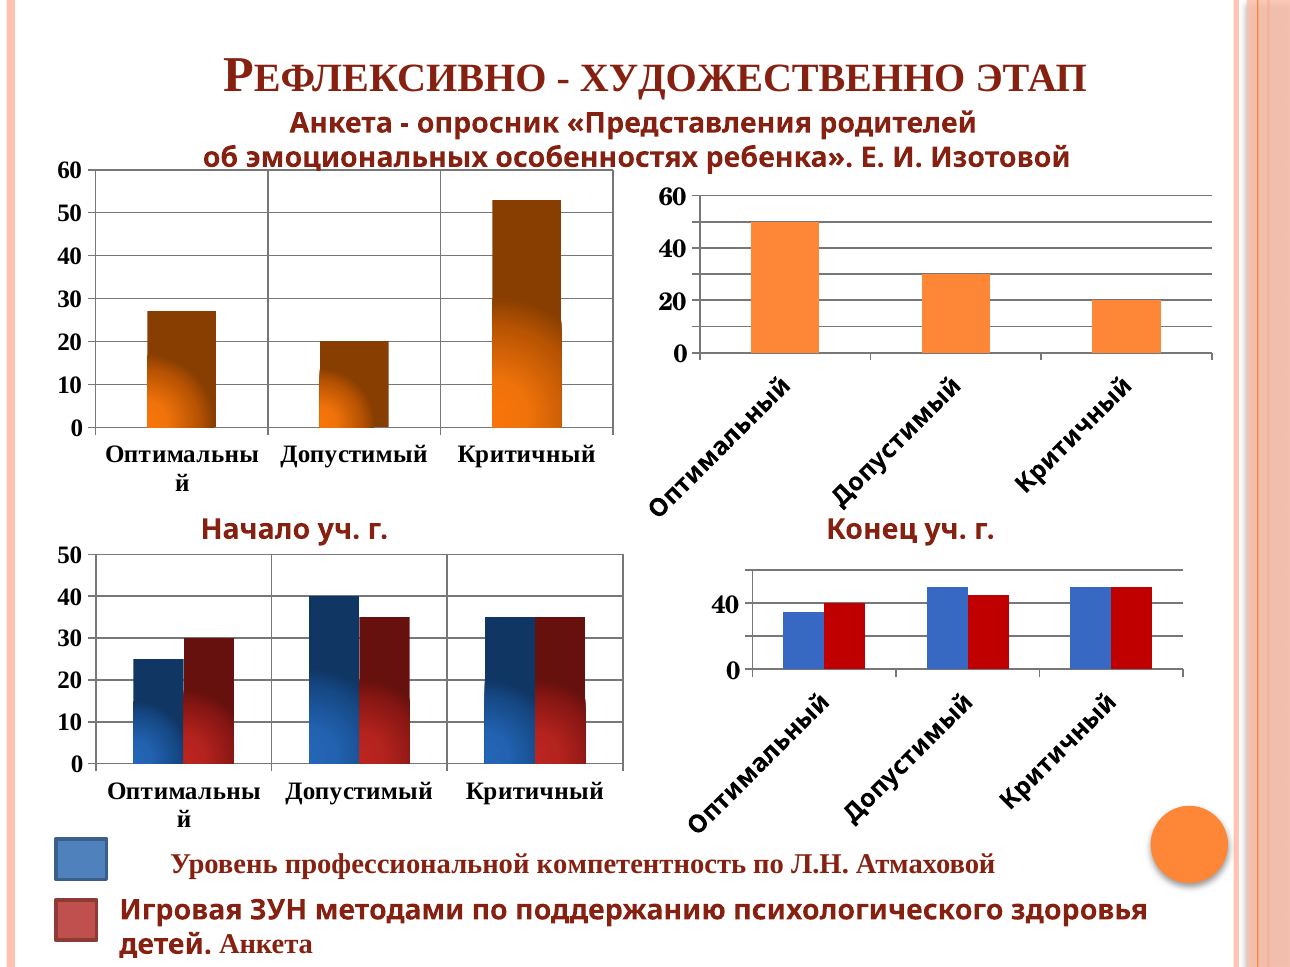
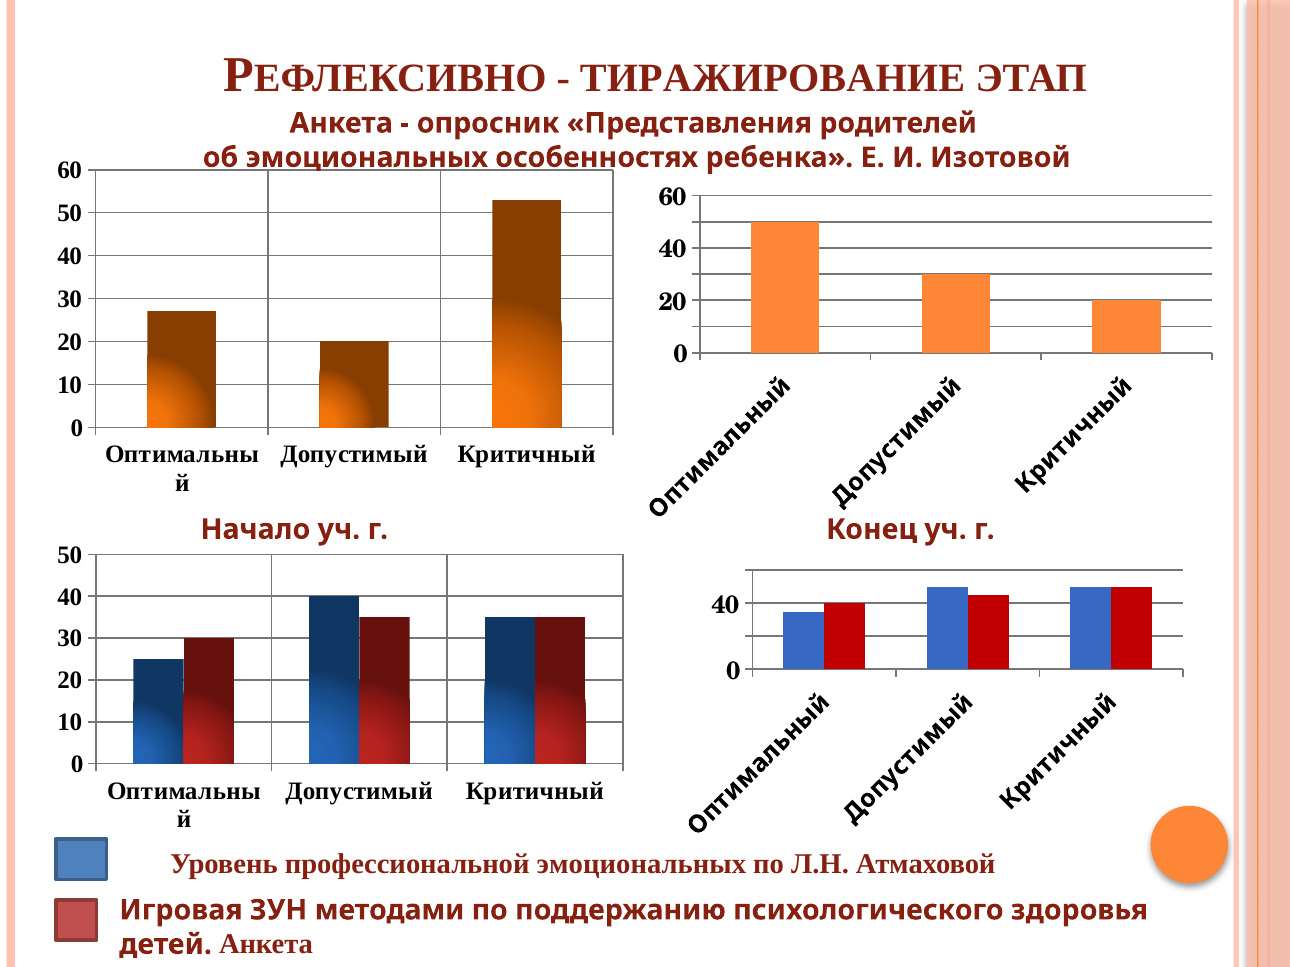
ХУДОЖЕСТВЕННО: ХУДОЖЕСТВЕННО -> ТИРАЖИРОВАНИЕ
профессиональной компетентность: компетентность -> эмоциональных
